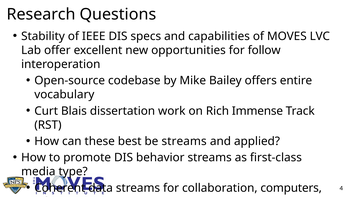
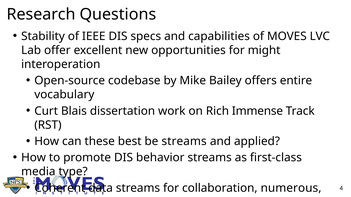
follow: follow -> might
computers: computers -> numerous
